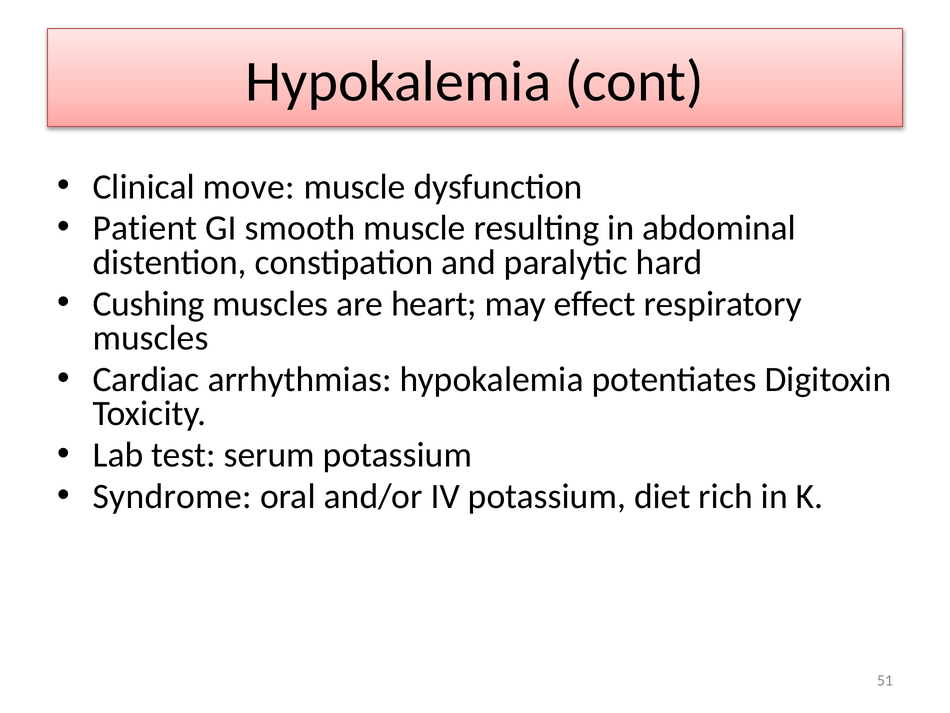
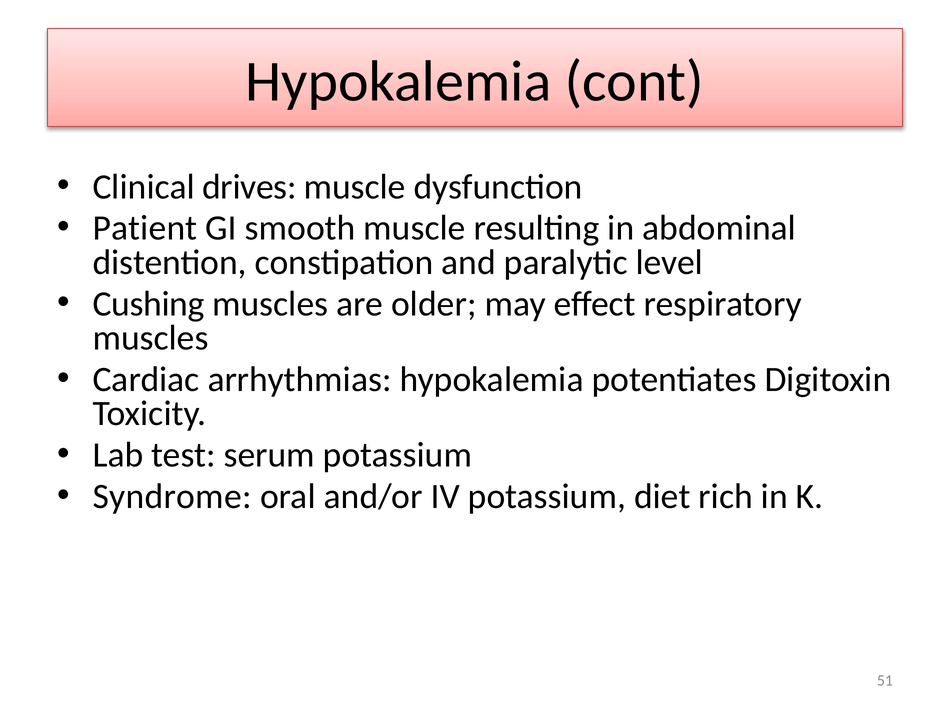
move: move -> drives
hard: hard -> level
heart: heart -> older
